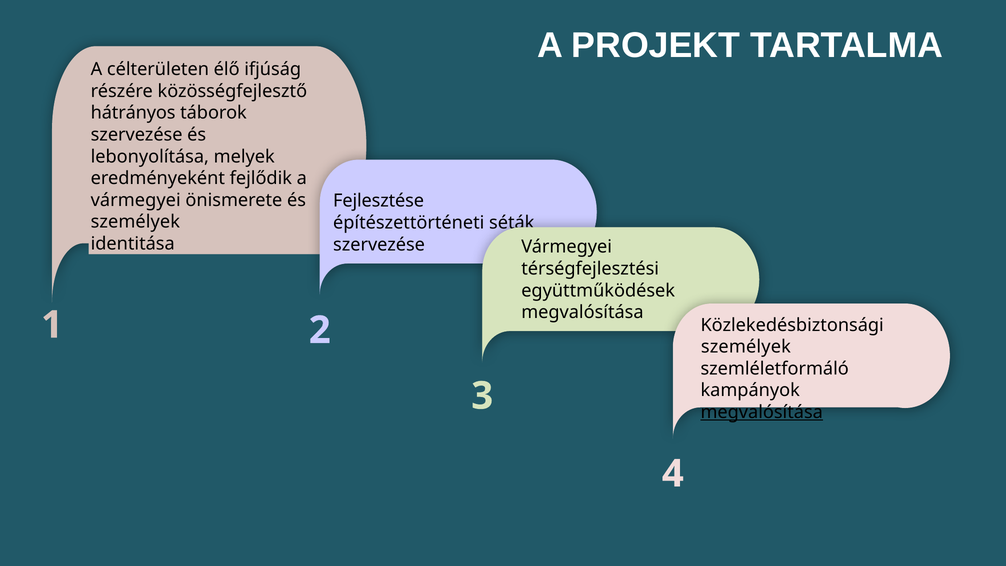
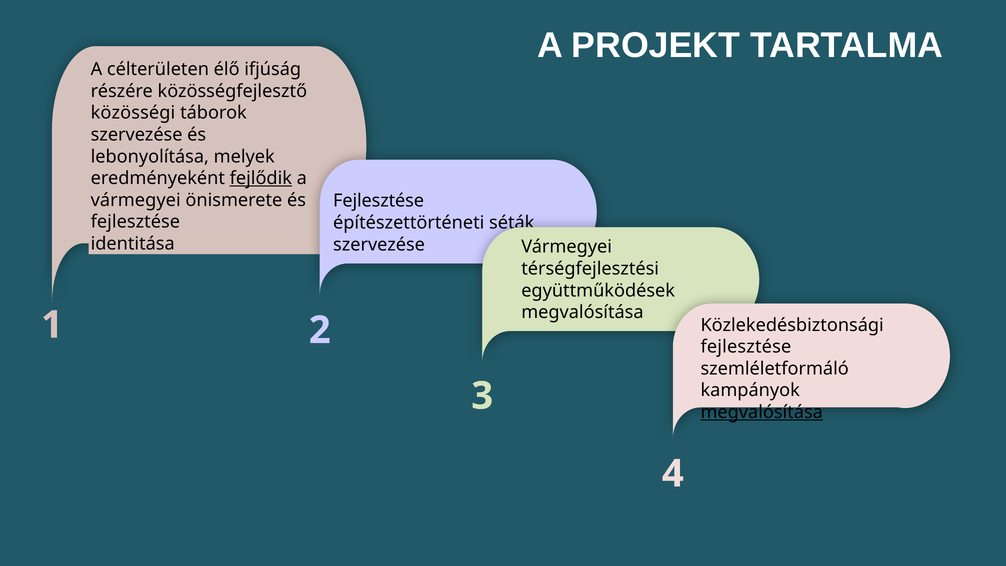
hátrányos: hátrányos -> közösségi
fejlődik underline: none -> present
személyek at (135, 222): személyek -> fejlesztése
személyek at (746, 347): személyek -> fejlesztése
